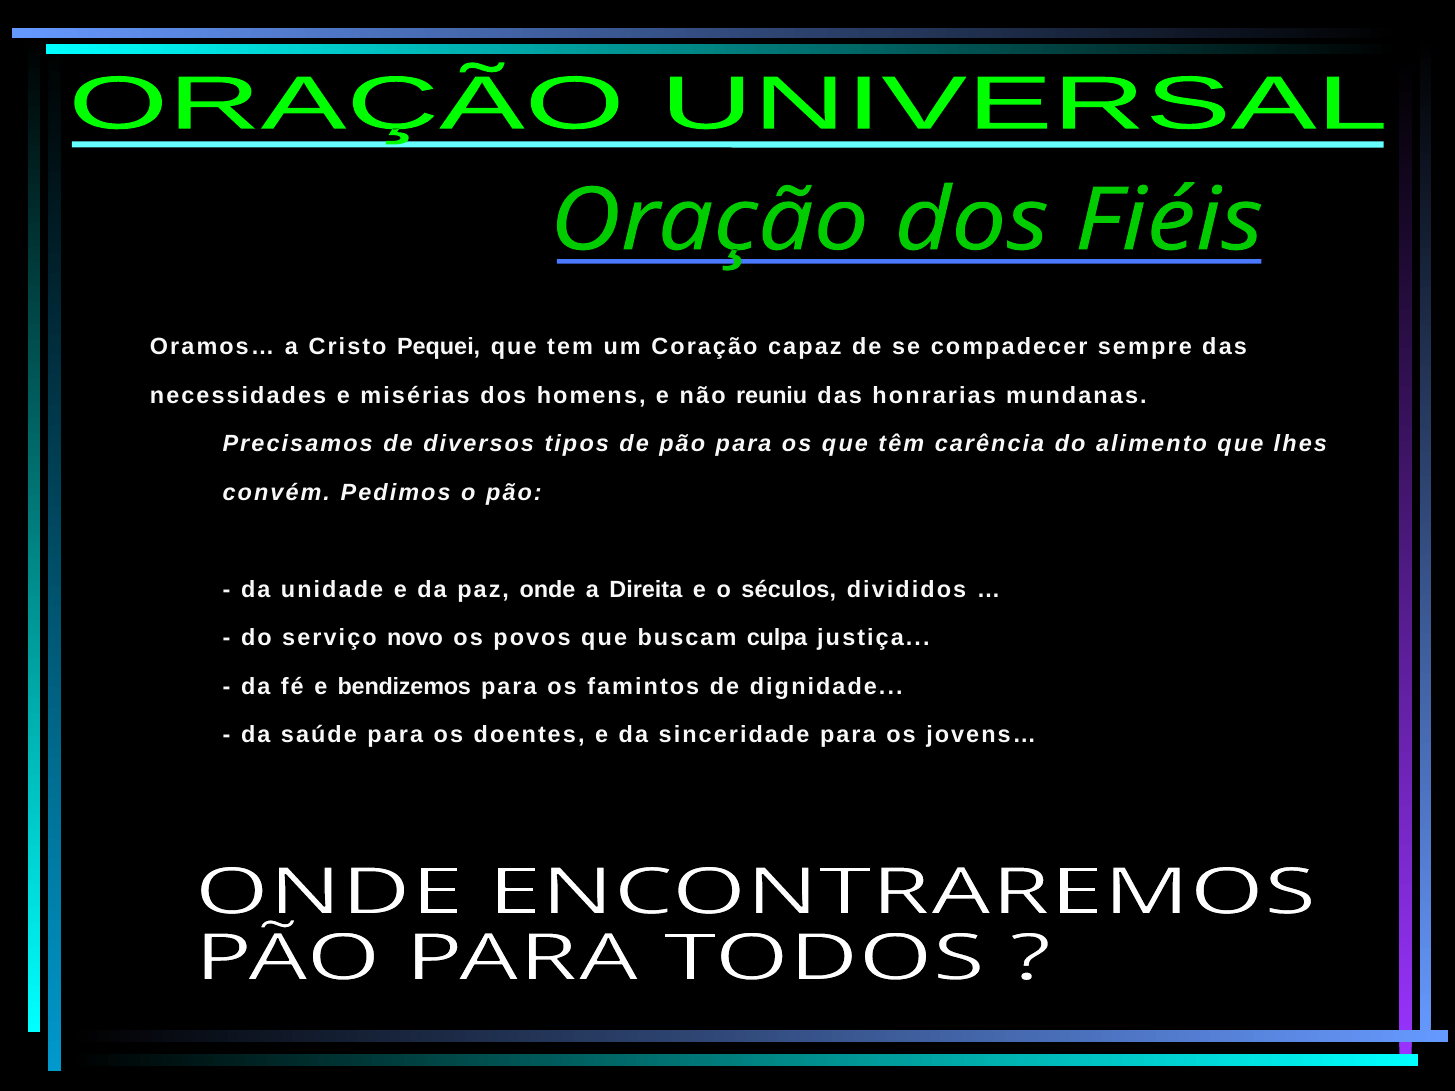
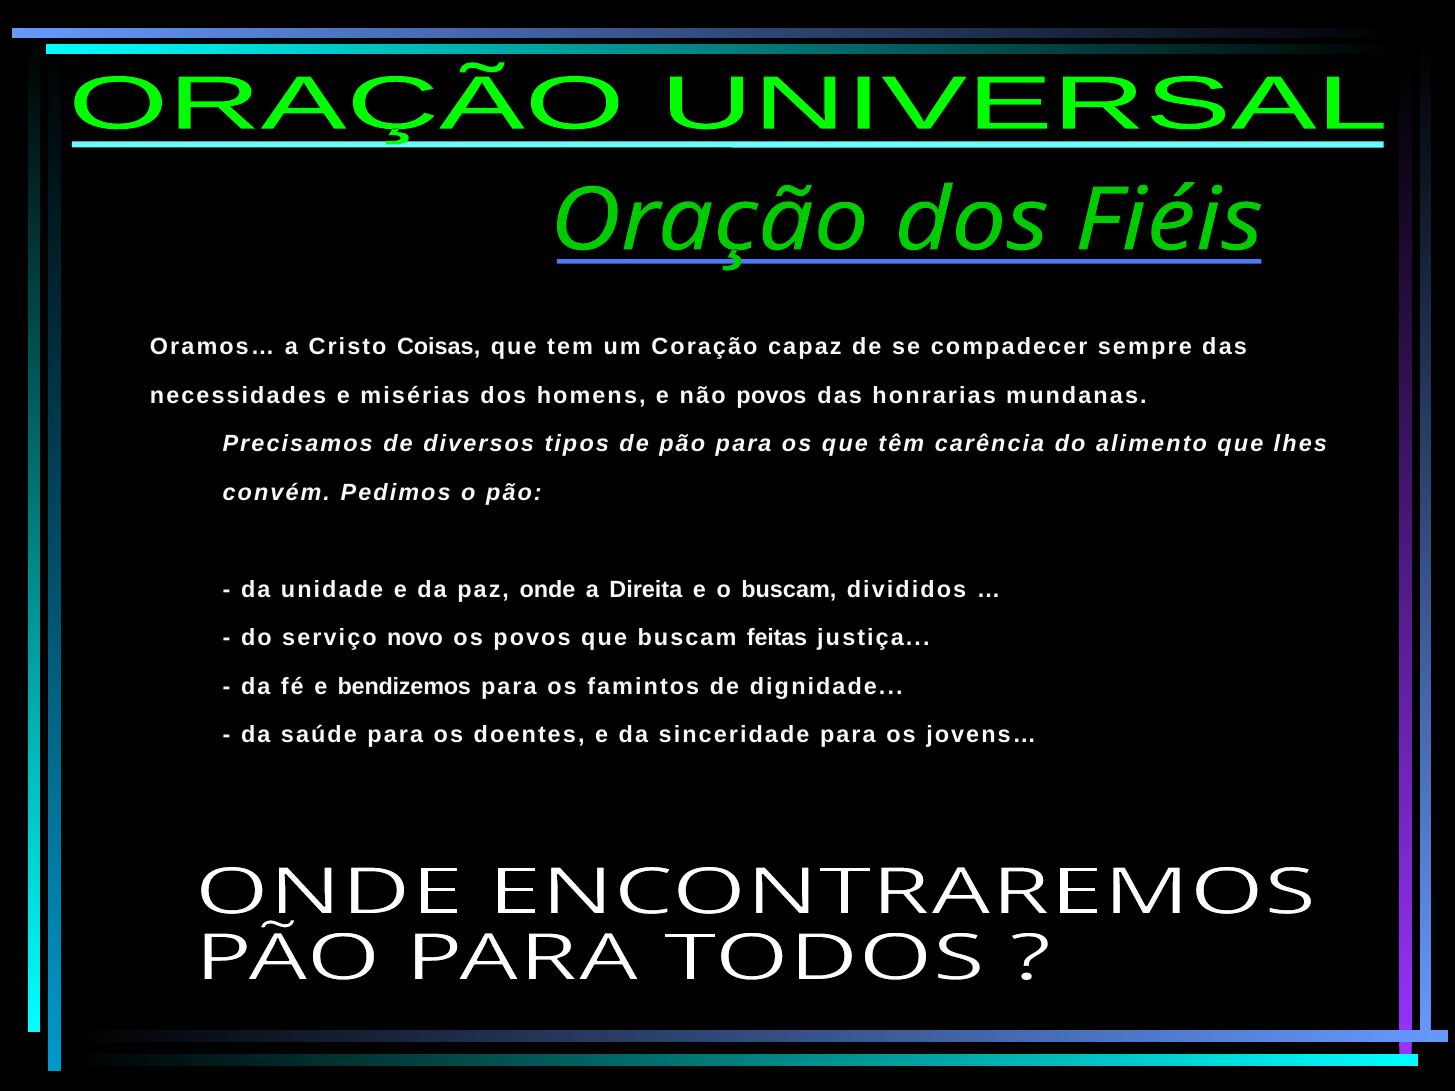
Pequei: Pequei -> Coisas
não reuniu: reuniu -> povos
o séculos: séculos -> buscam
culpa: culpa -> feitas
